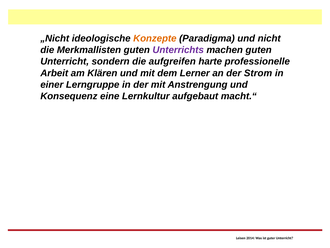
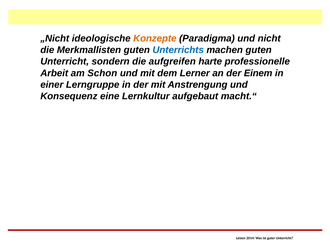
Unterrichts colour: purple -> blue
Klären: Klären -> Schon
Strom: Strom -> Einem
